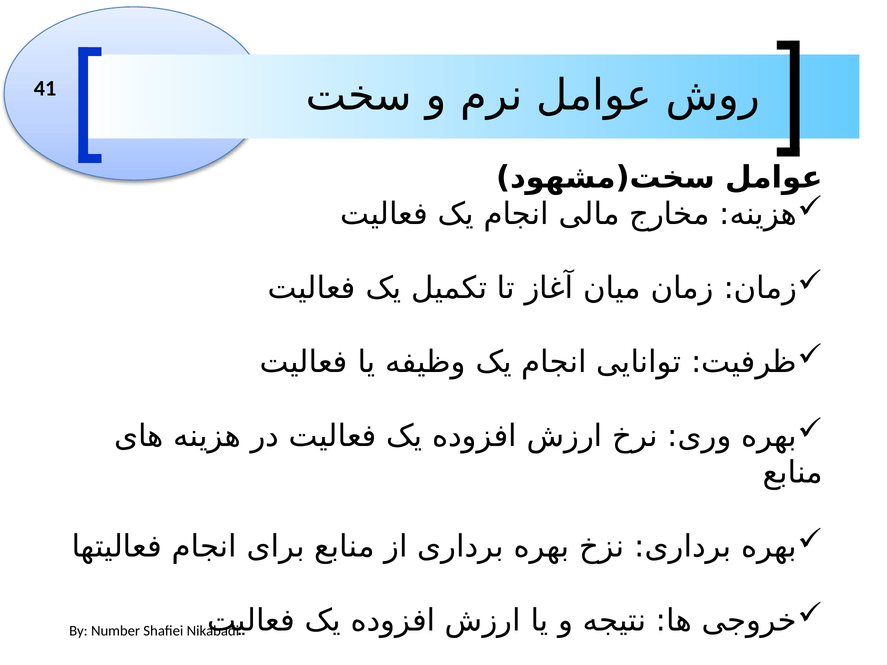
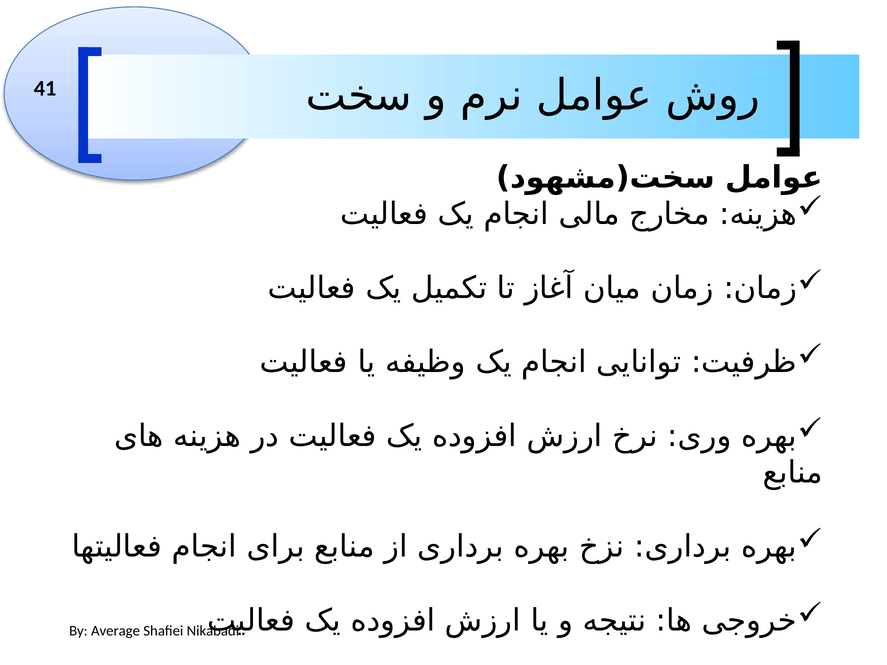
Number: Number -> Average
